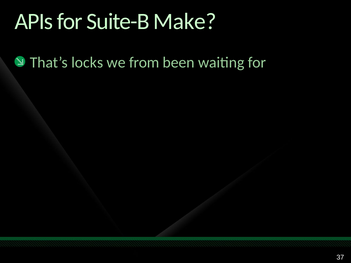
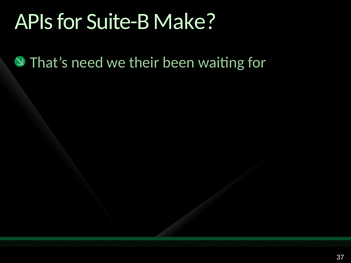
locks: locks -> need
from: from -> their
